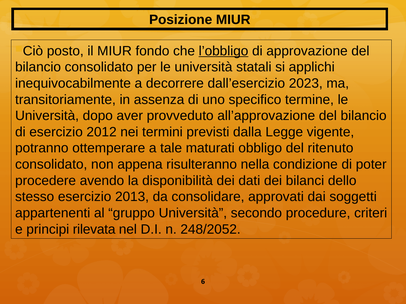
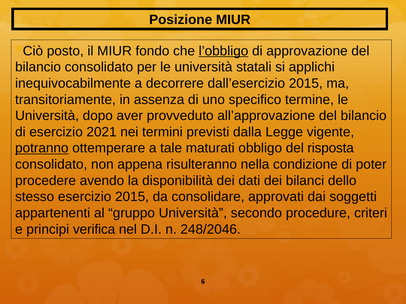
dall’esercizio 2023: 2023 -> 2015
2012: 2012 -> 2021
potranno underline: none -> present
ritenuto: ritenuto -> risposta
esercizio 2013: 2013 -> 2015
rilevata: rilevata -> verifica
248/2052: 248/2052 -> 248/2046
